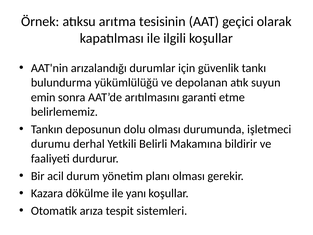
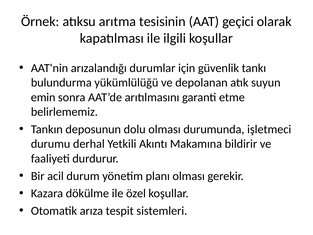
Belirli: Belirli -> Akıntı
yanı: yanı -> özel
